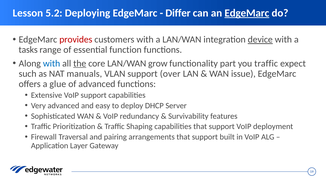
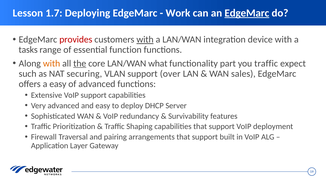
5.2: 5.2 -> 1.7
Differ: Differ -> Work
with at (145, 40) underline: none -> present
device underline: present -> none
with at (52, 64) colour: blue -> orange
grow: grow -> what
manuals: manuals -> securing
issue: issue -> sales
a glue: glue -> easy
